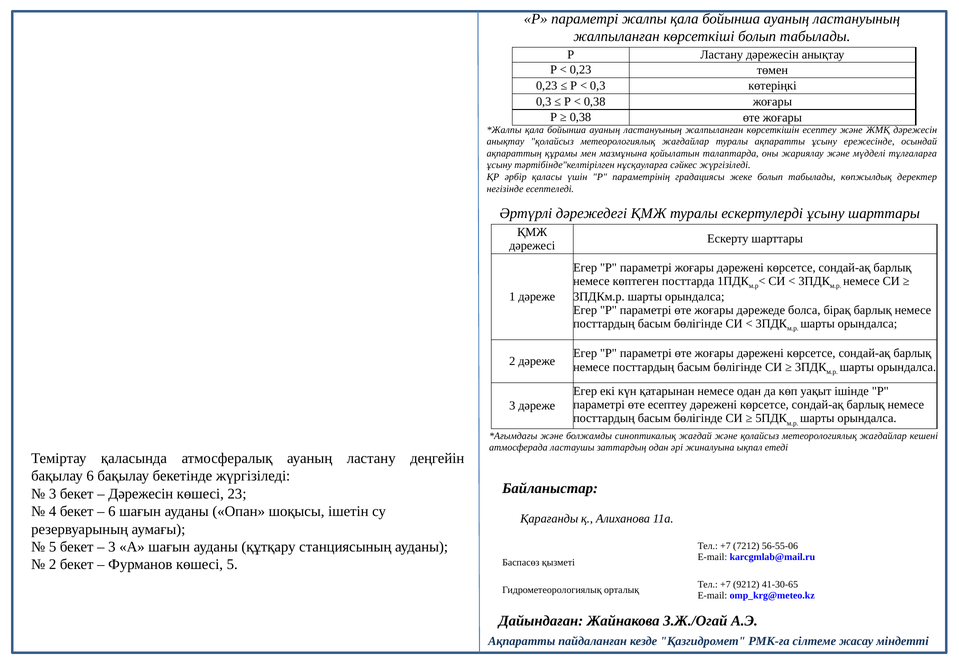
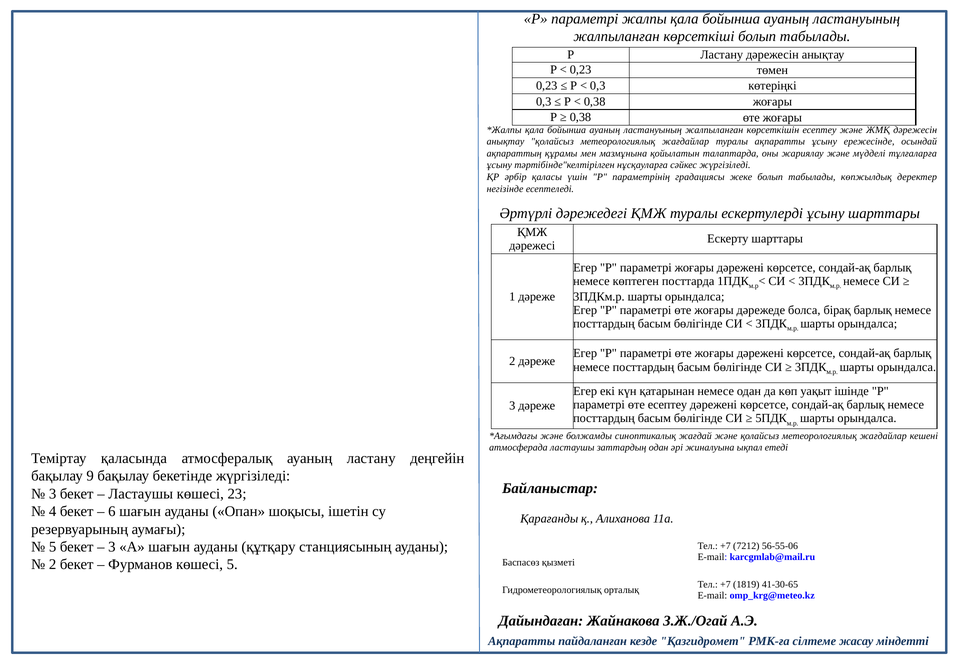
бақылау 6: 6 -> 9
Дәрежесін at (141, 494): Дәрежесін -> Ластаушы
9212: 9212 -> 1819
